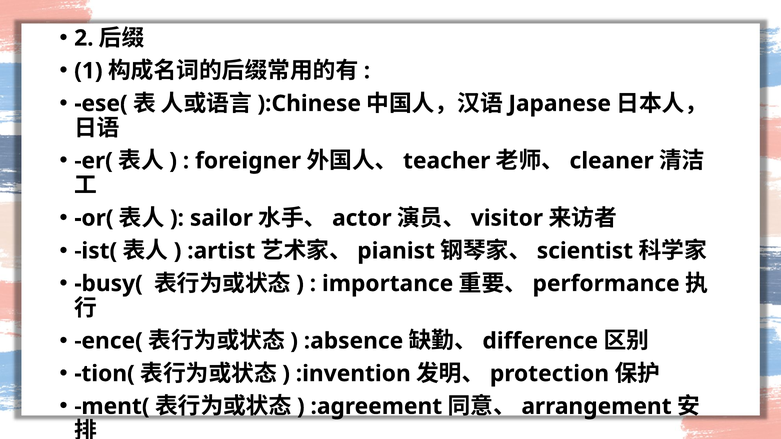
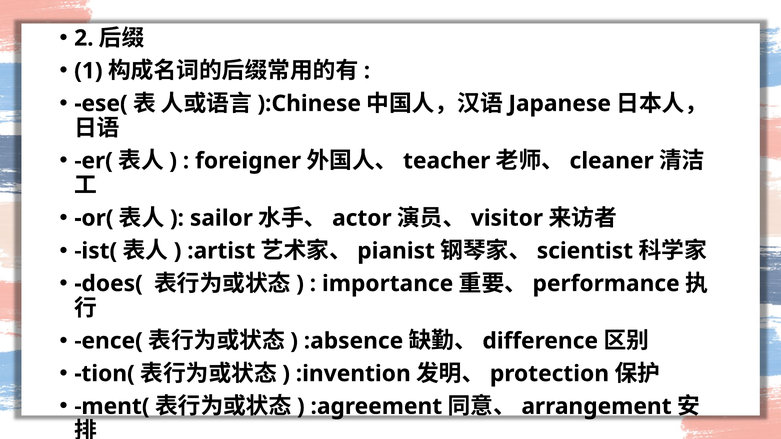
busy(: busy( -> does(
